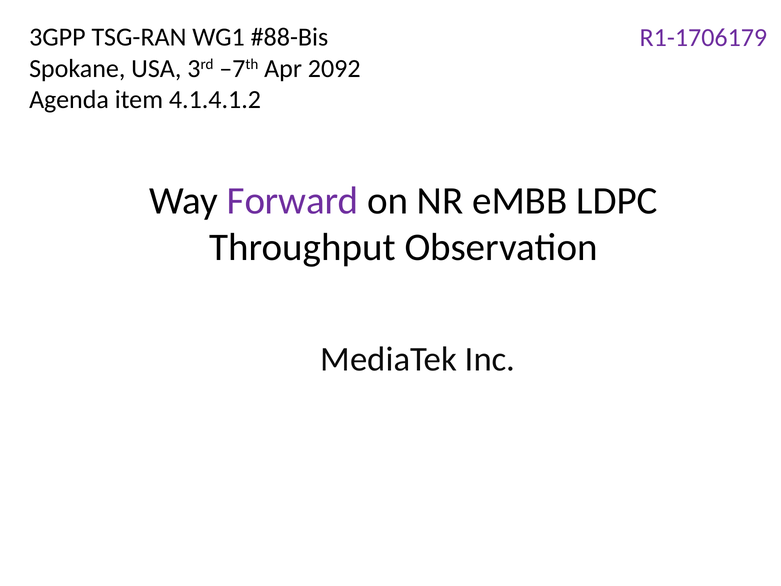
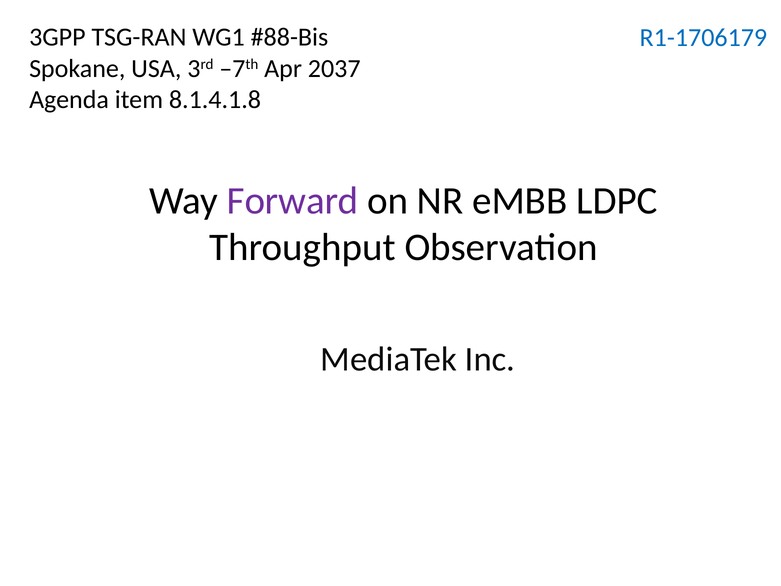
R1-1706179 colour: purple -> blue
2092: 2092 -> 2037
4.1.4.1.2: 4.1.4.1.2 -> 8.1.4.1.8
